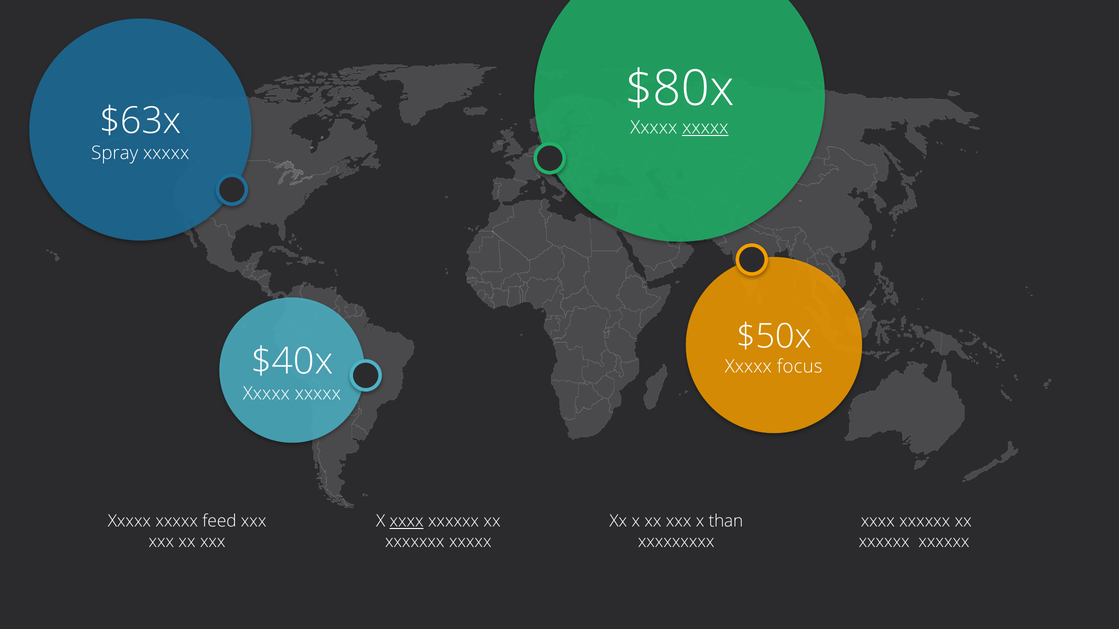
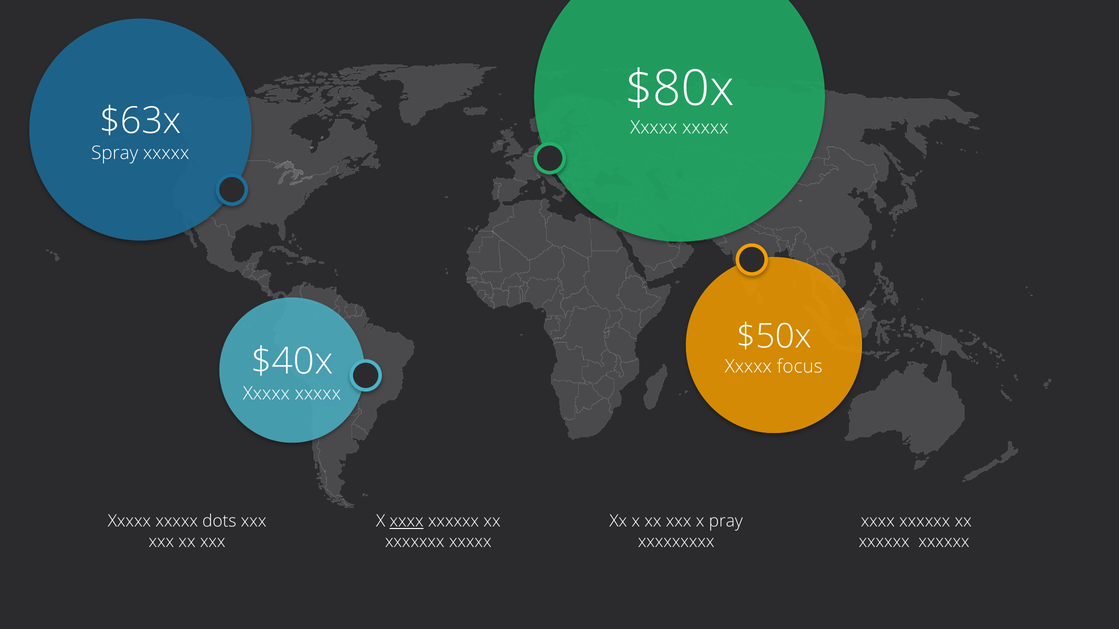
xxxxx at (705, 128) underline: present -> none
feed: feed -> dots
than: than -> pray
